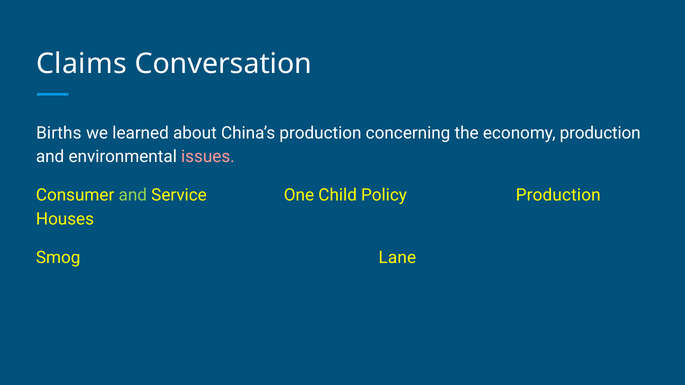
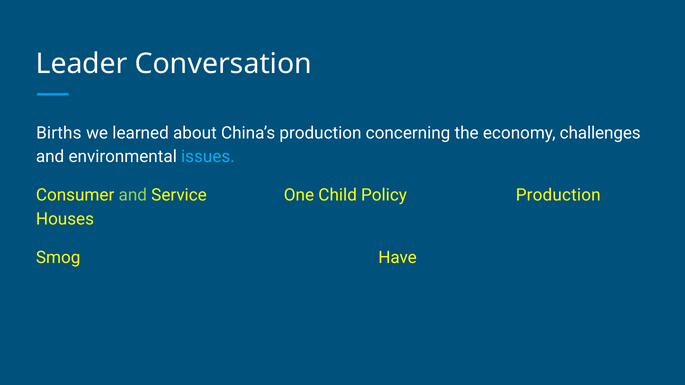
Claims: Claims -> Leader
economy production: production -> challenges
issues colour: pink -> light blue
Lane: Lane -> Have
